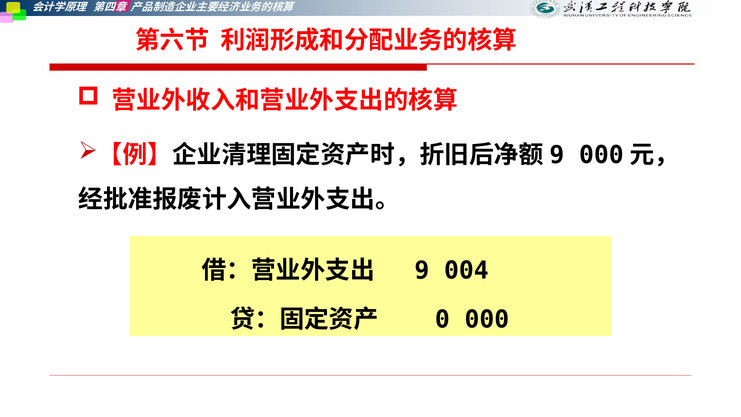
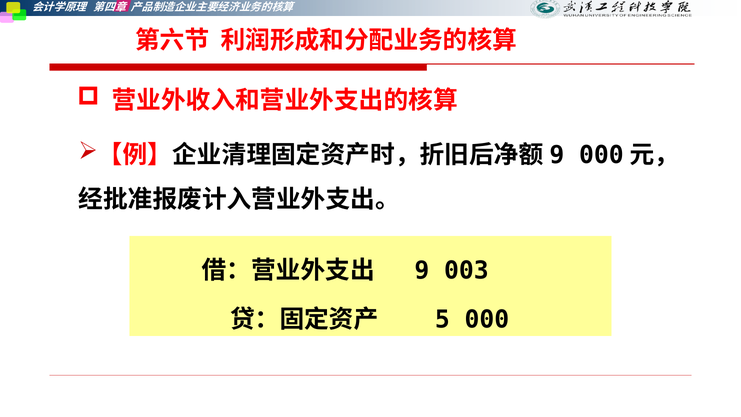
004: 004 -> 003
0: 0 -> 5
